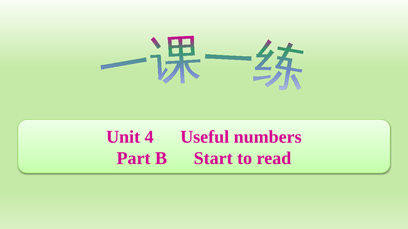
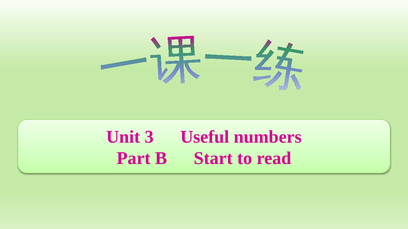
4: 4 -> 3
